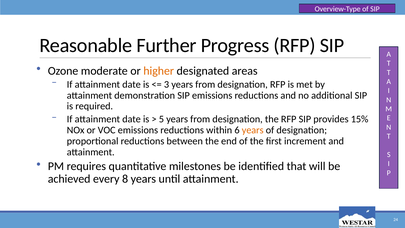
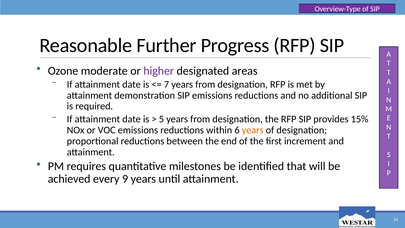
higher colour: orange -> purple
3: 3 -> 7
8: 8 -> 9
